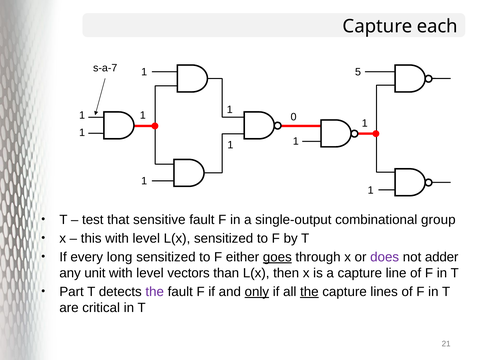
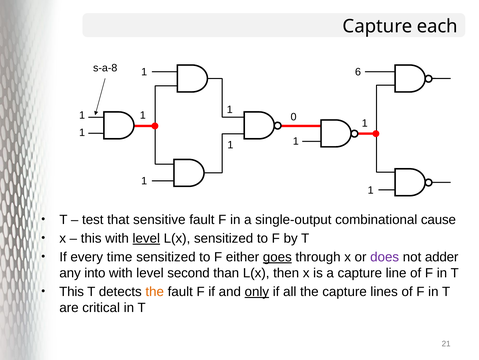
s-a-7: s-a-7 -> s-a-8
5: 5 -> 6
group: group -> cause
level at (146, 238) underline: none -> present
long: long -> time
unit: unit -> into
vectors: vectors -> second
Part at (72, 291): Part -> This
the at (155, 291) colour: purple -> orange
the at (309, 291) underline: present -> none
